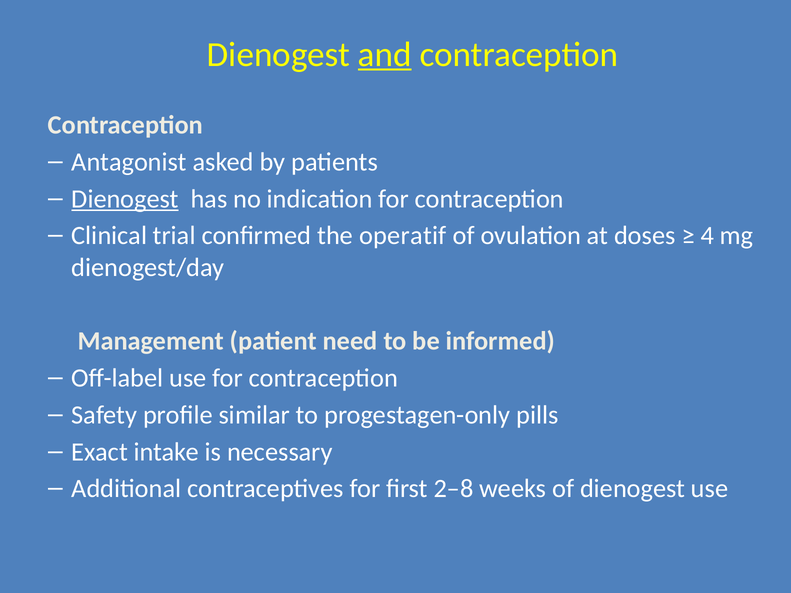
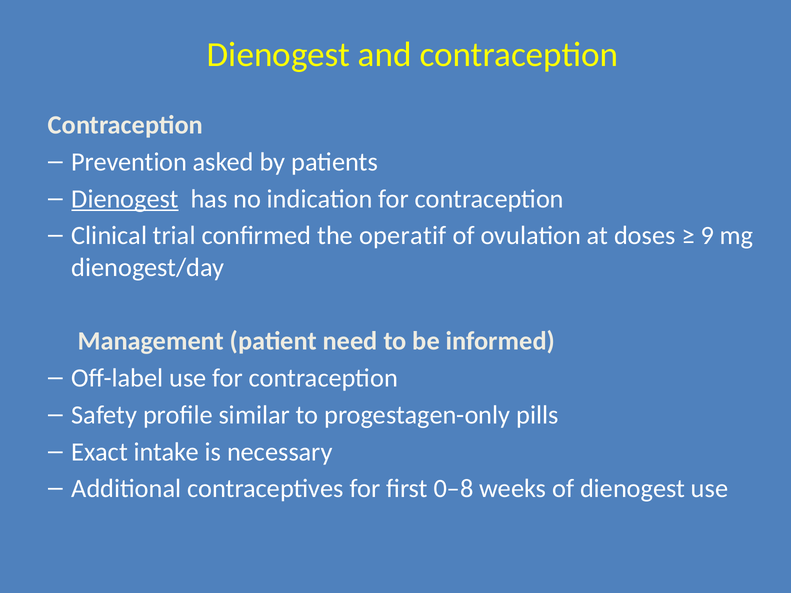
and underline: present -> none
Antagonist: Antagonist -> Prevention
4: 4 -> 9
2–8: 2–8 -> 0–8
